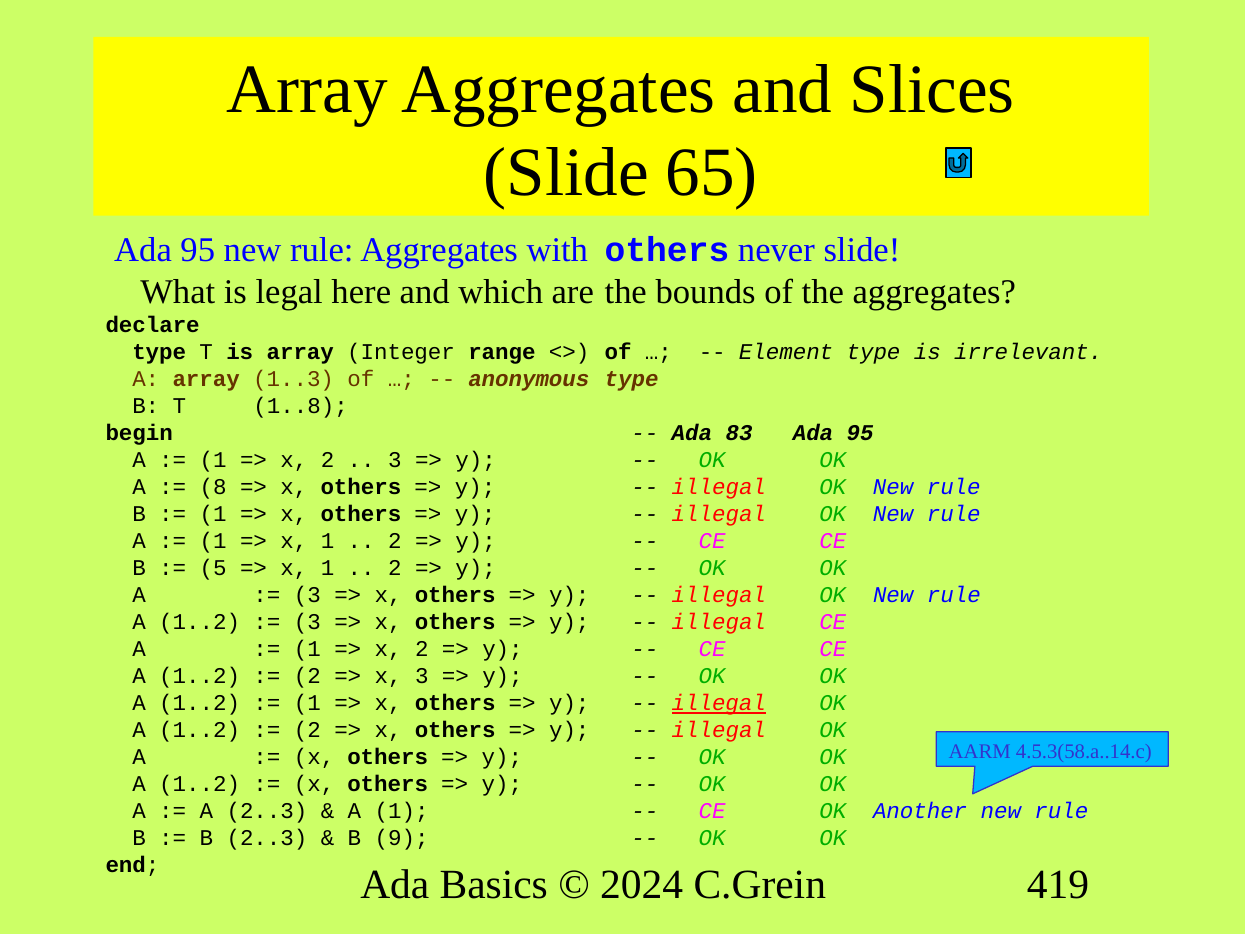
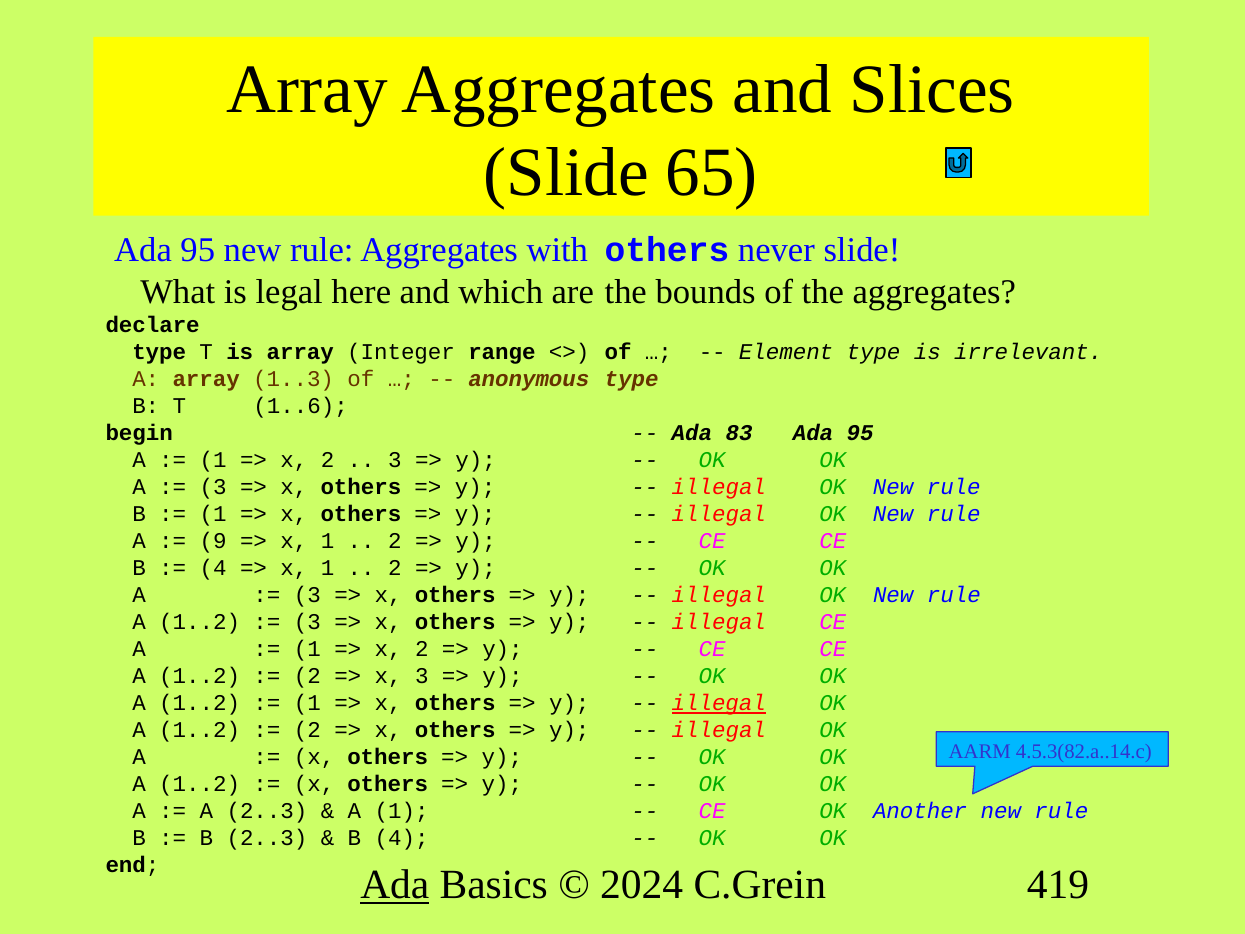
1..8: 1..8 -> 1..6
8 at (213, 487): 8 -> 3
1 at (213, 541): 1 -> 9
5 at (213, 568): 5 -> 4
4.5.3(58.a..14.c: 4.5.3(58.a..14.c -> 4.5.3(82.a..14.c
B 9: 9 -> 4
Ada at (395, 885) underline: none -> present
